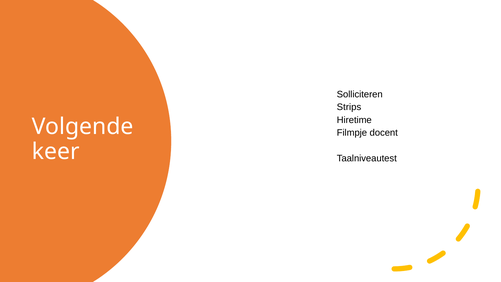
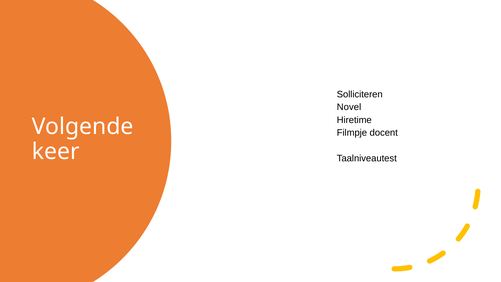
Strips: Strips -> Novel
